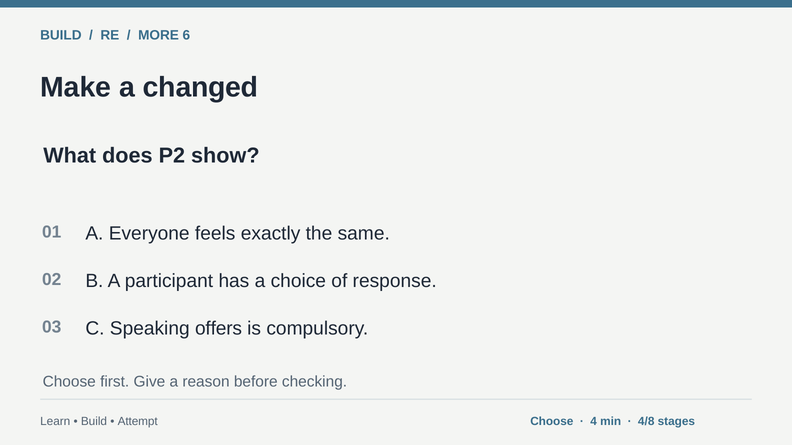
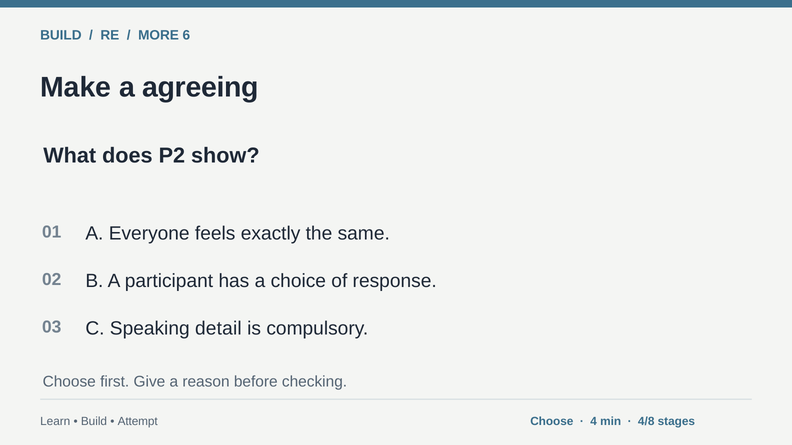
changed: changed -> agreeing
offers: offers -> detail
